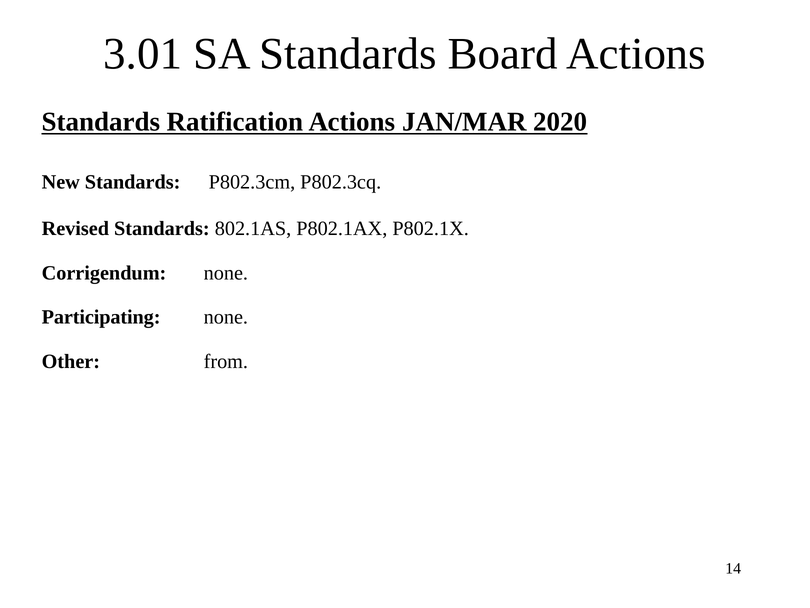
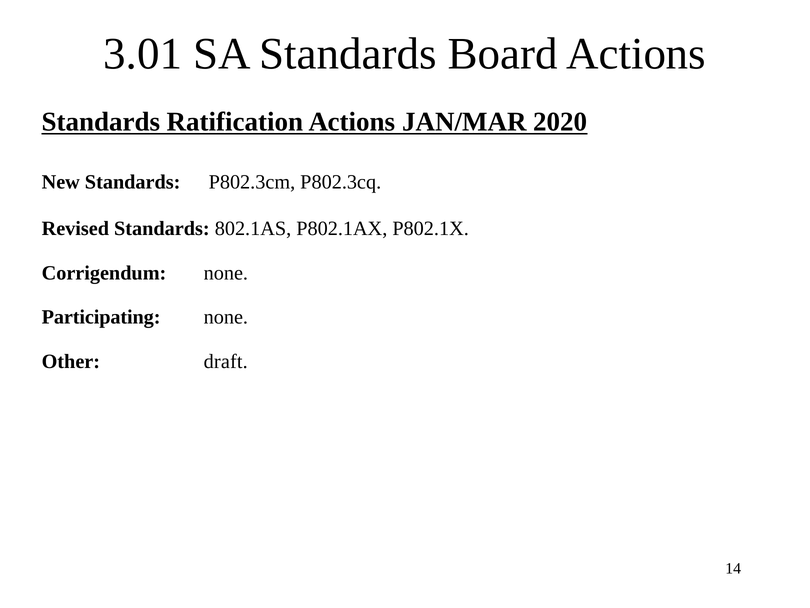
from: from -> draft
